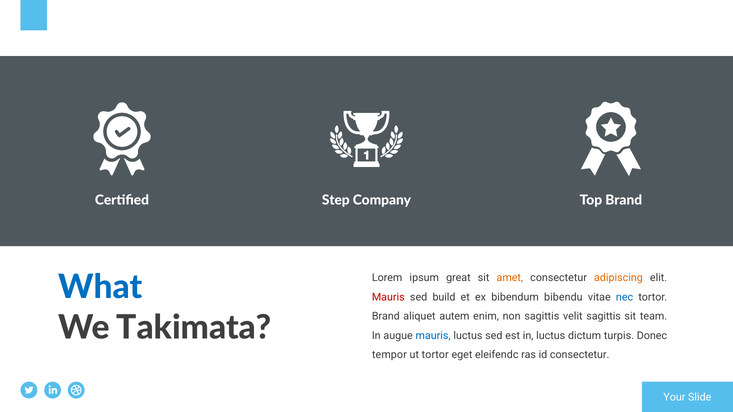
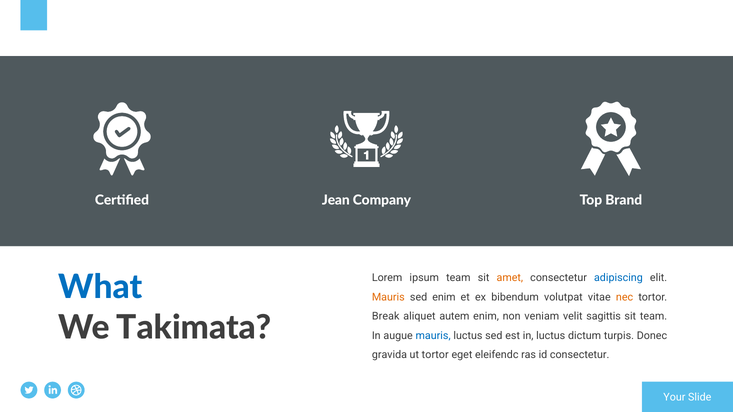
Step: Step -> Jean
ipsum great: great -> team
adipiscing colour: orange -> blue
Mauris at (388, 297) colour: red -> orange
sed build: build -> enim
bibendu: bibendu -> volutpat
nec colour: blue -> orange
Brand at (386, 317): Brand -> Break
non sagittis: sagittis -> veniam
tempor: tempor -> gravida
